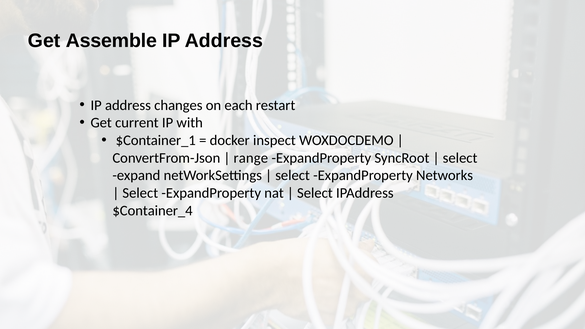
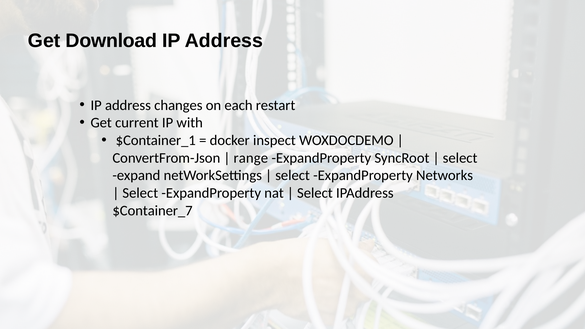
Assemble: Assemble -> Download
$Container_4: $Container_4 -> $Container_7
